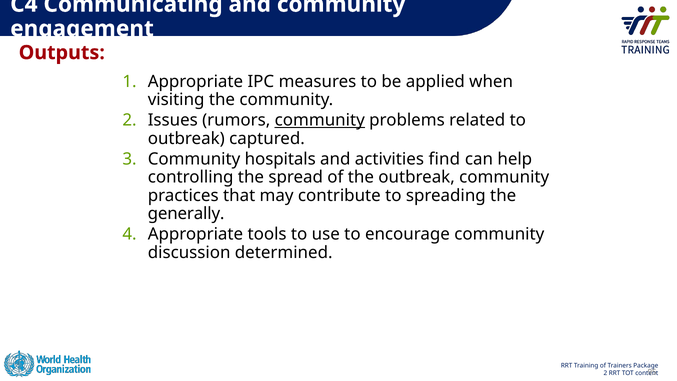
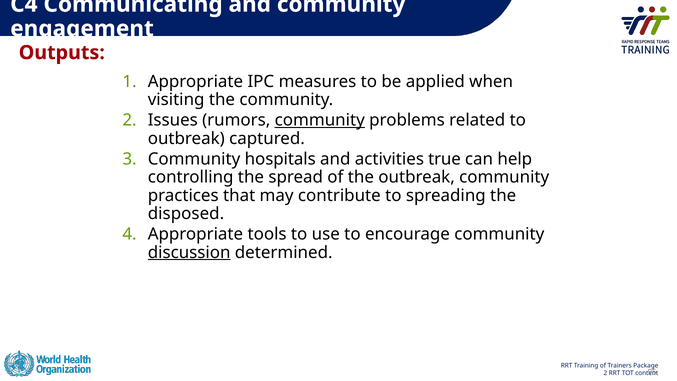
find: find -> true
generally: generally -> disposed
discussion underline: none -> present
